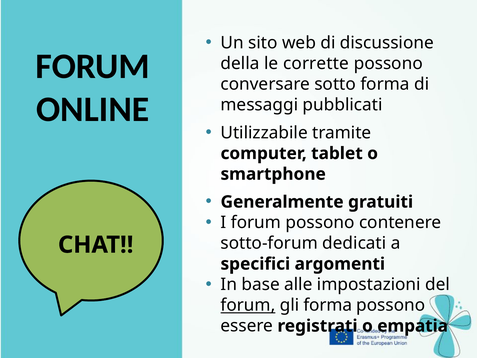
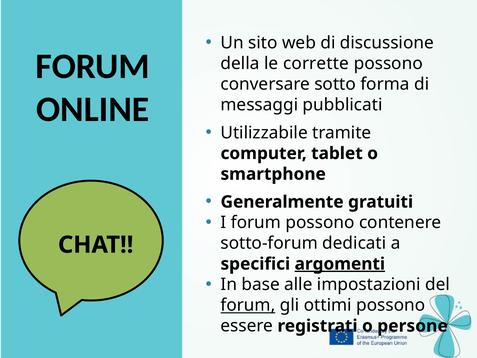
argomenti underline: none -> present
gli forma: forma -> ottimi
empatia: empatia -> persone
